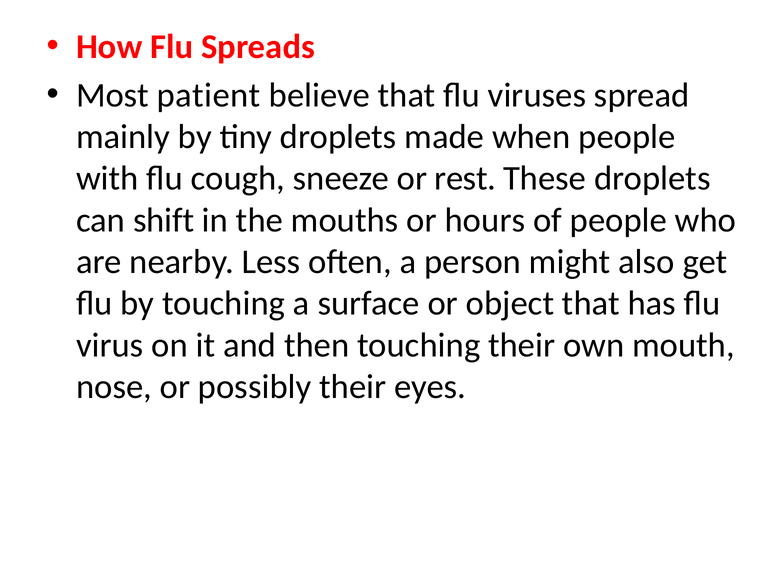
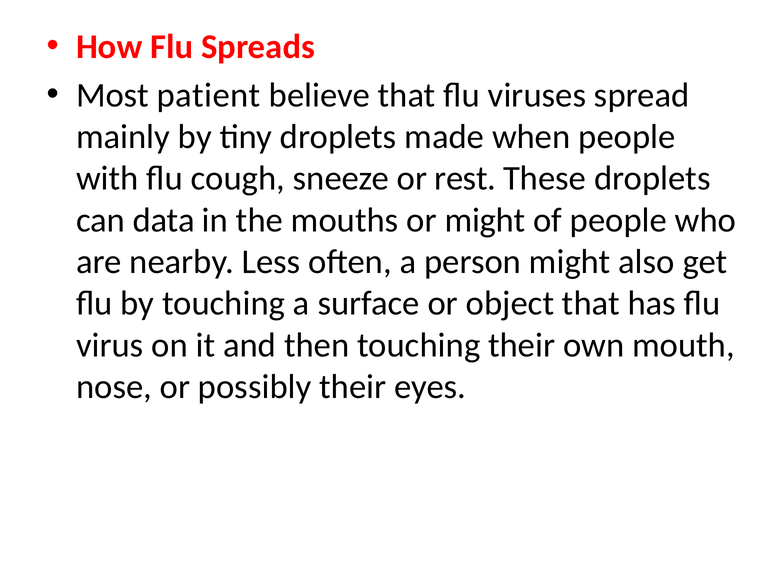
shift: shift -> data
or hours: hours -> might
